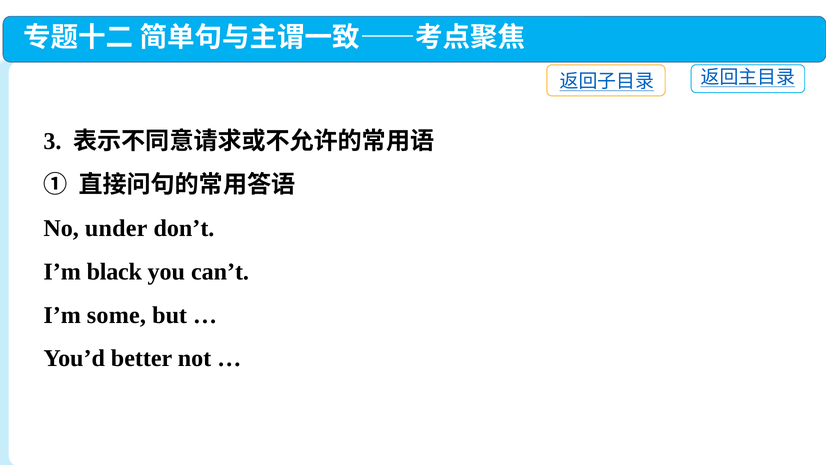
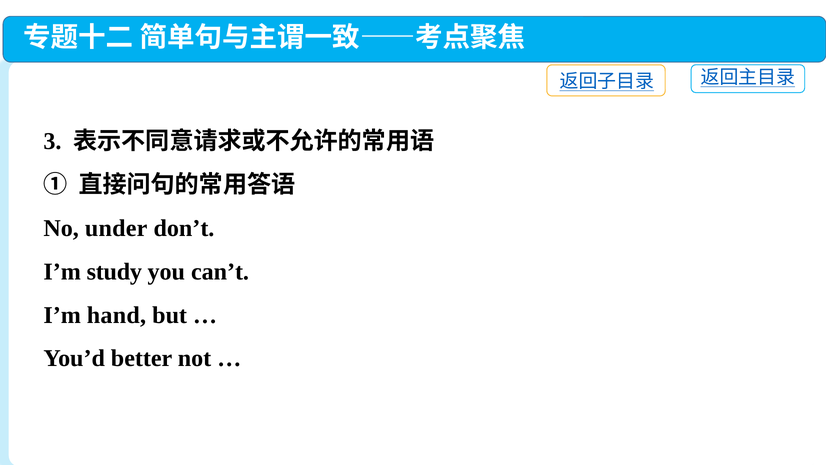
black: black -> study
some: some -> hand
